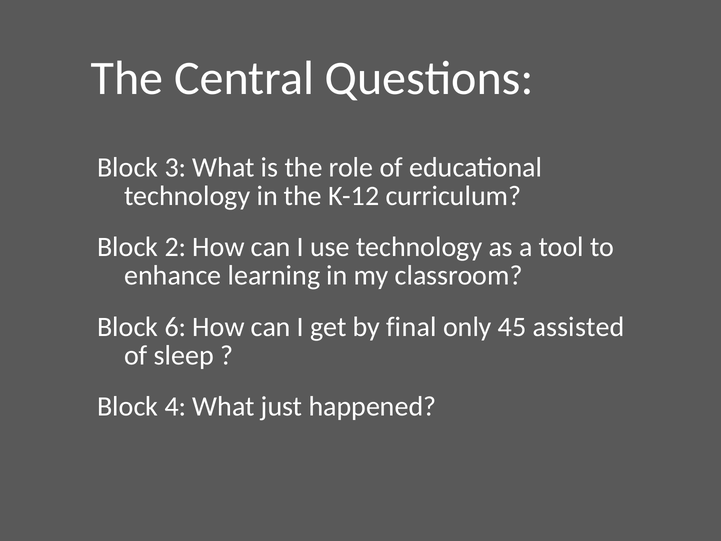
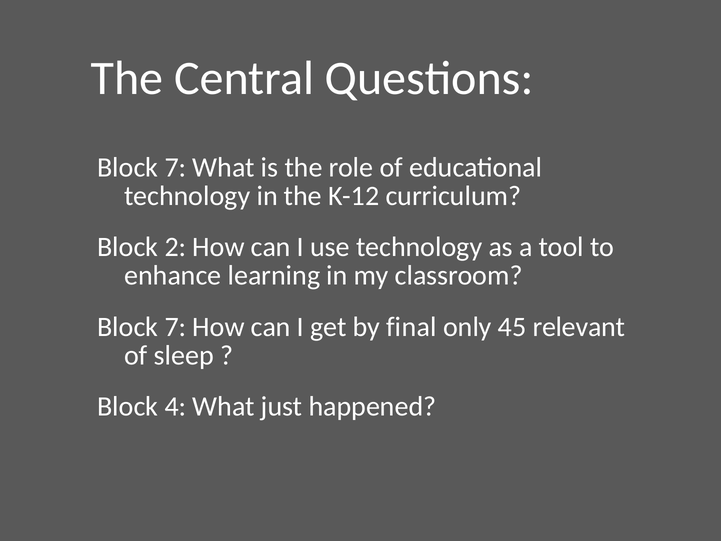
3 at (175, 167): 3 -> 7
6 at (175, 327): 6 -> 7
assisted: assisted -> relevant
